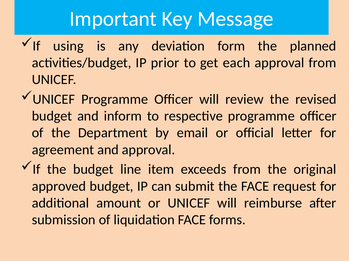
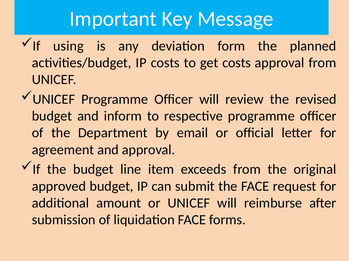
IP prior: prior -> costs
get each: each -> costs
